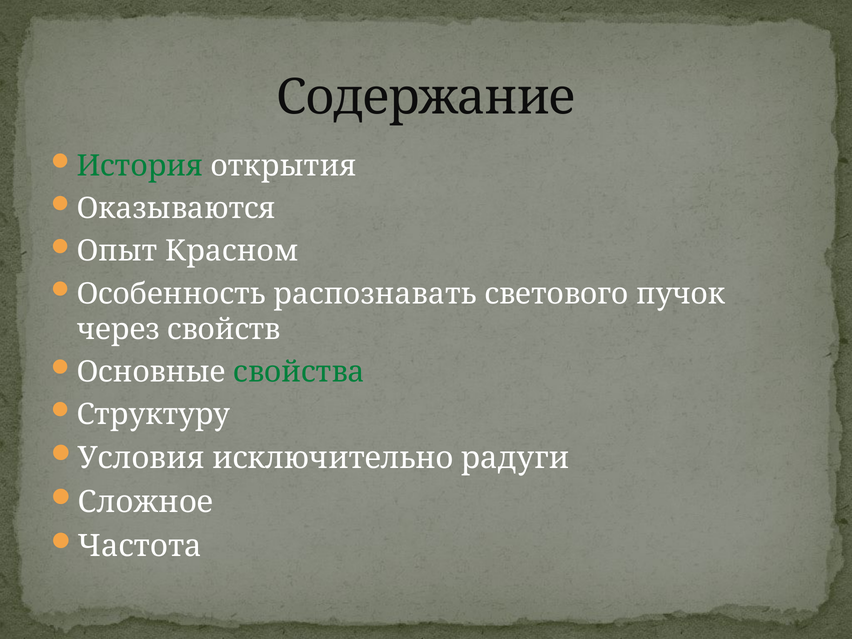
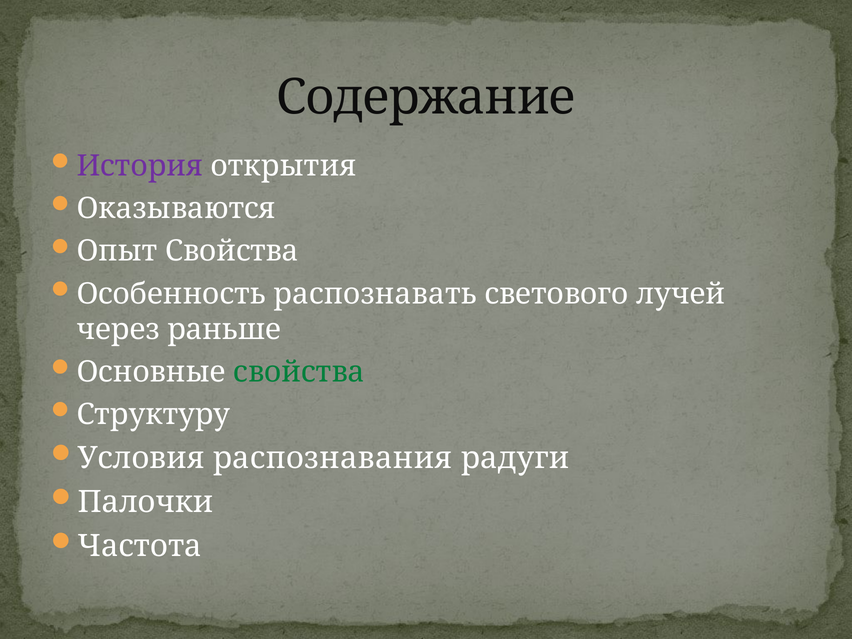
История colour: green -> purple
Опыт Красном: Красном -> Свойства
пучок: пучок -> лучей
свойств: свойств -> раньше
исключительно: исключительно -> распознавания
Сложное: Сложное -> Палочки
